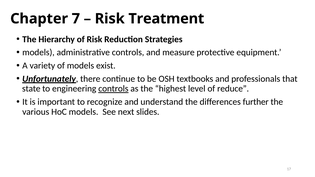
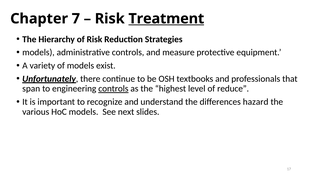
Treatment underline: none -> present
state: state -> span
further: further -> hazard
